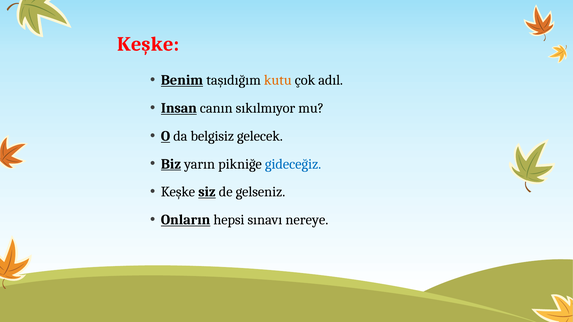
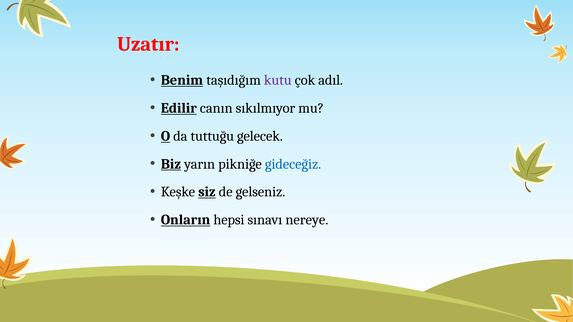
Keşke at (148, 44): Keşke -> Uzatır
kutu colour: orange -> purple
Insan: Insan -> Edilir
belgisiz: belgisiz -> tuttuğu
